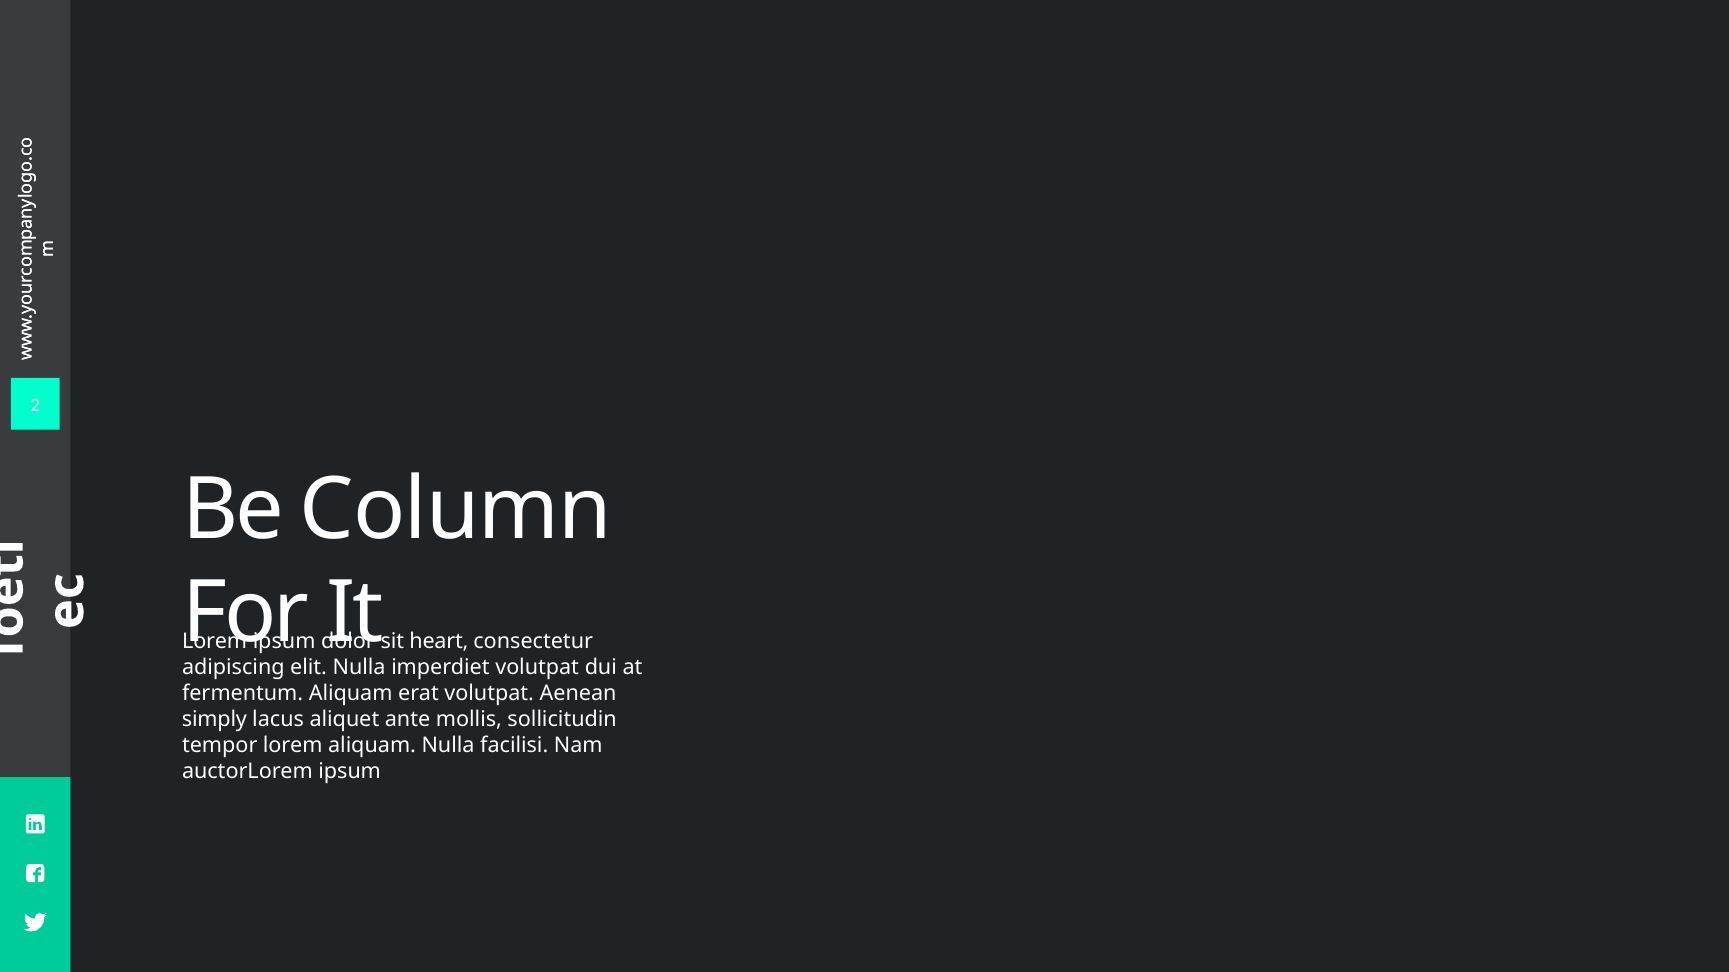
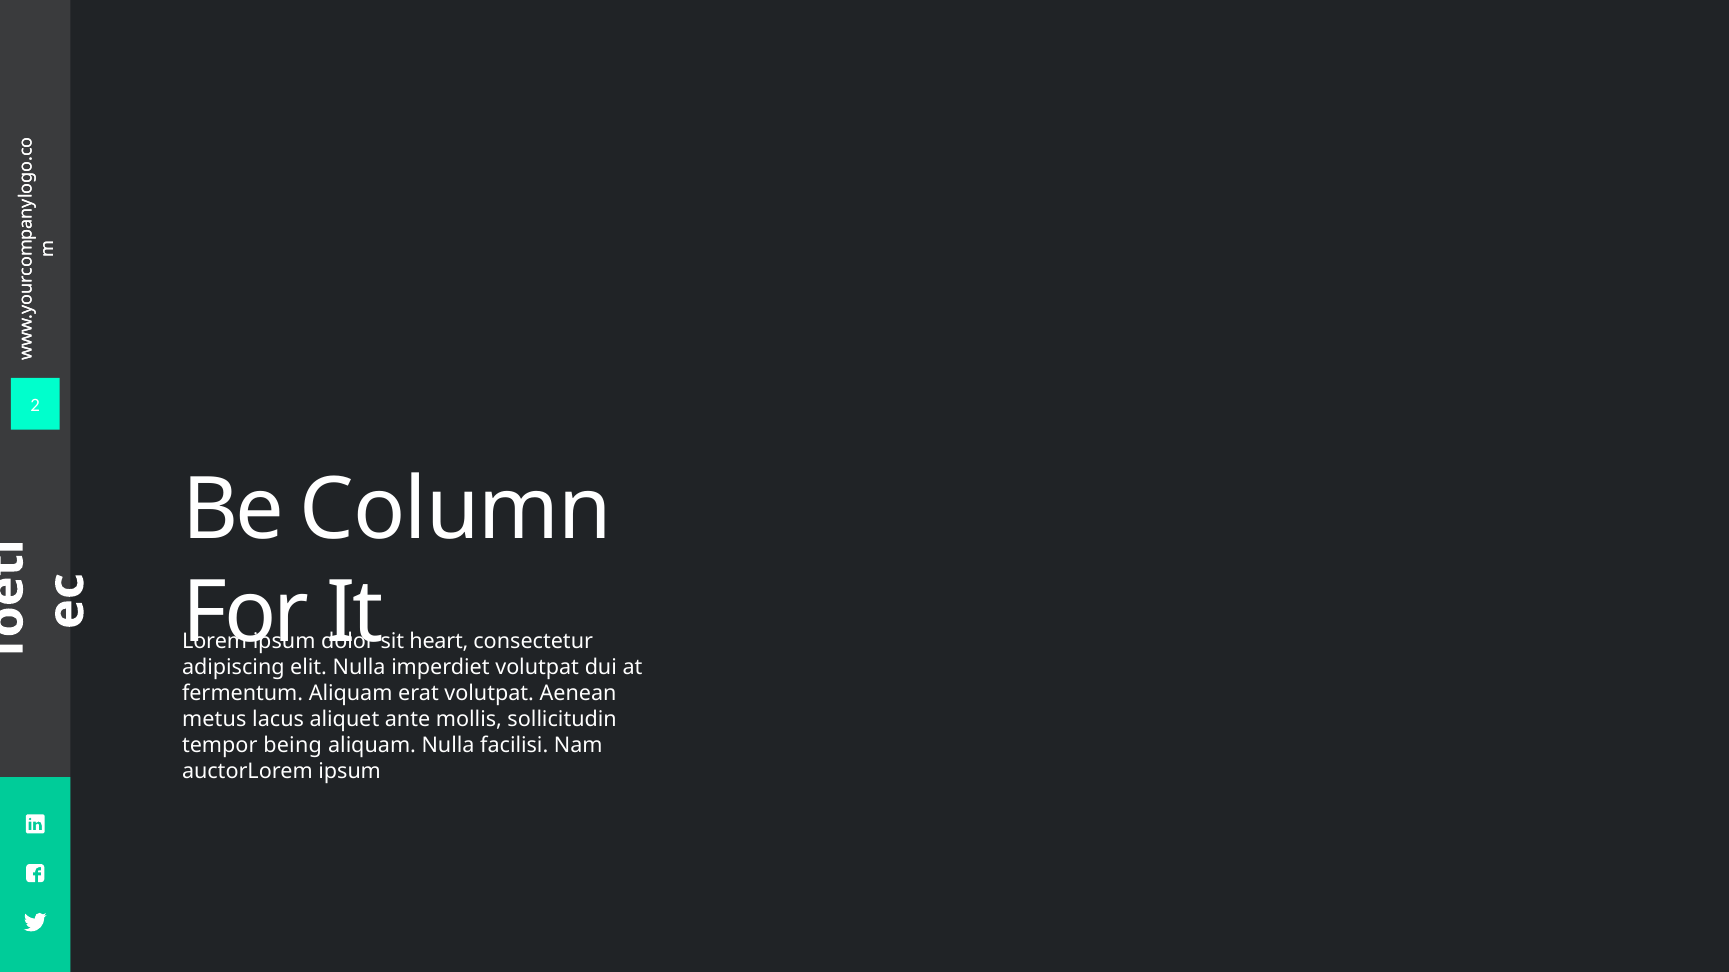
simply: simply -> metus
tempor lorem: lorem -> being
